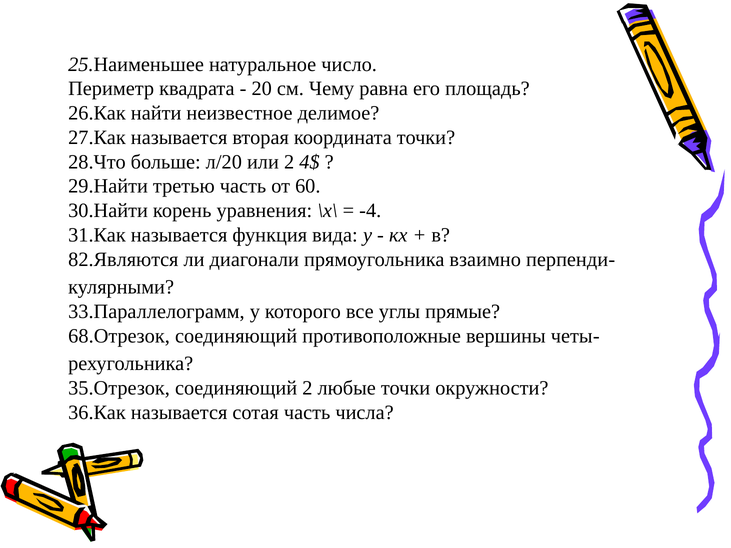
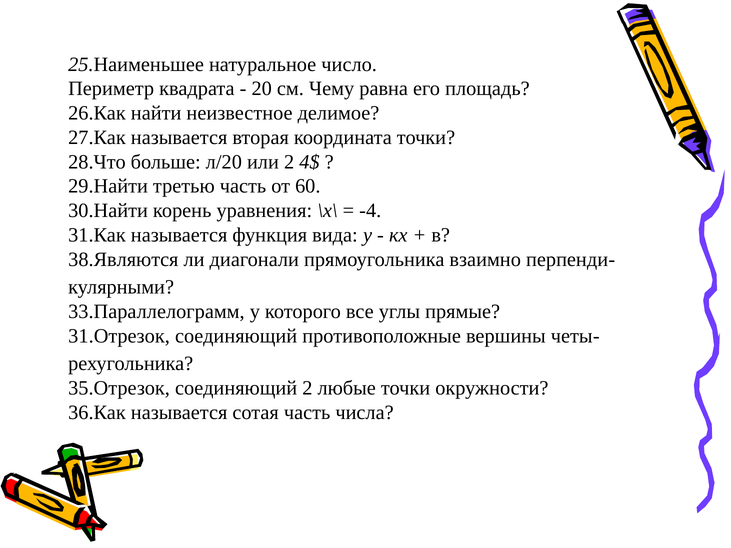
82.Являются: 82.Являются -> 38.Являются
68.Отрезок: 68.Отрезок -> 31.Отрезок
